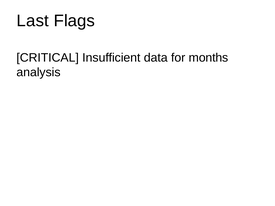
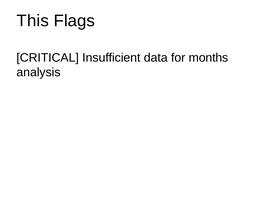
Last: Last -> This
